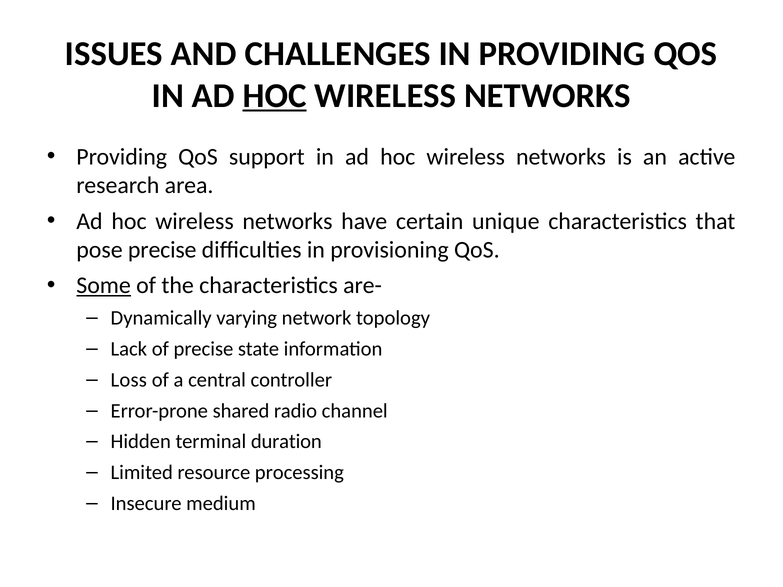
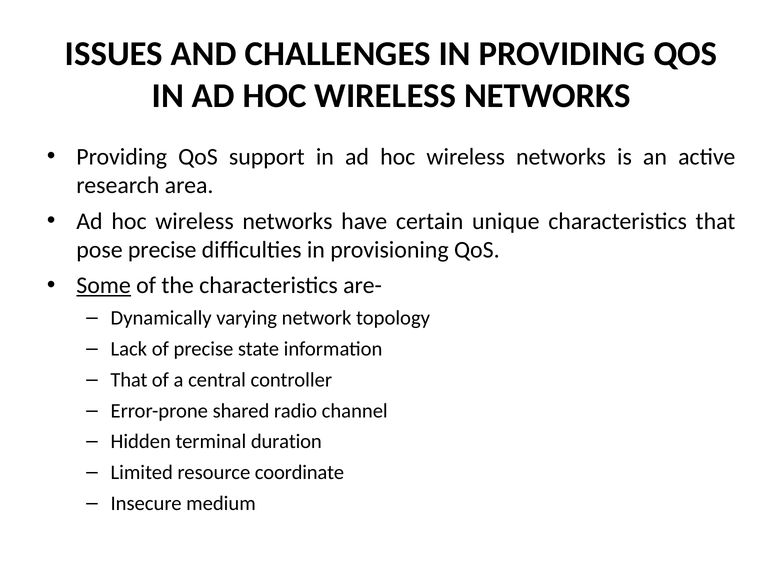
HOC at (275, 96) underline: present -> none
Loss at (129, 380): Loss -> That
processing: processing -> coordinate
